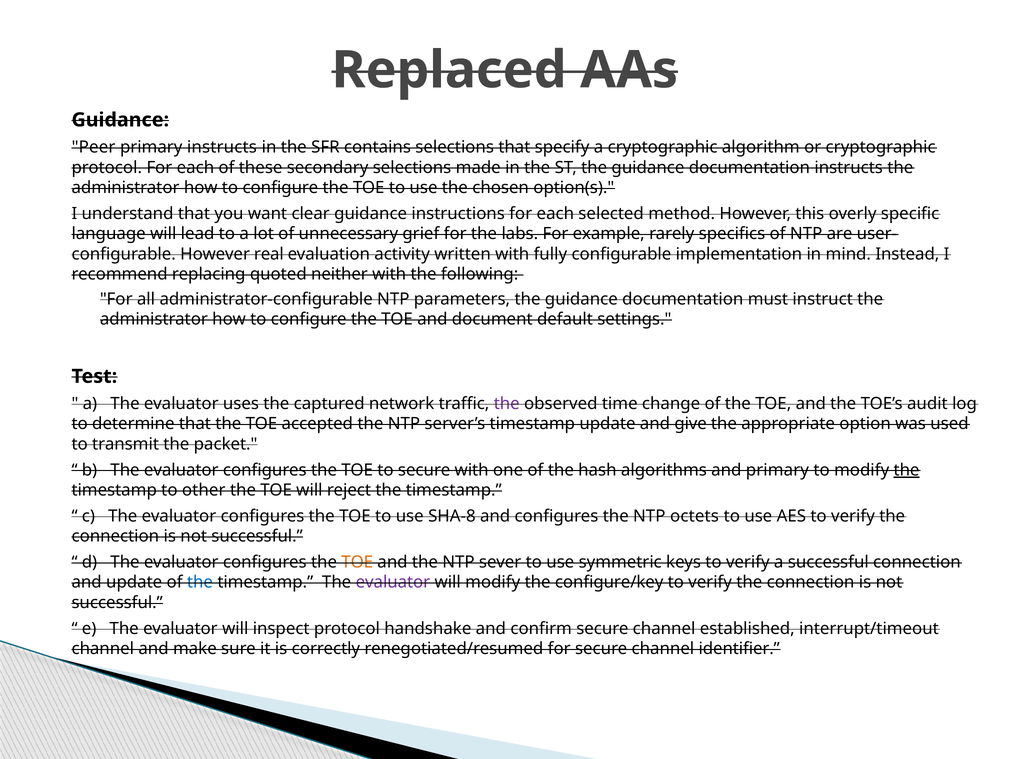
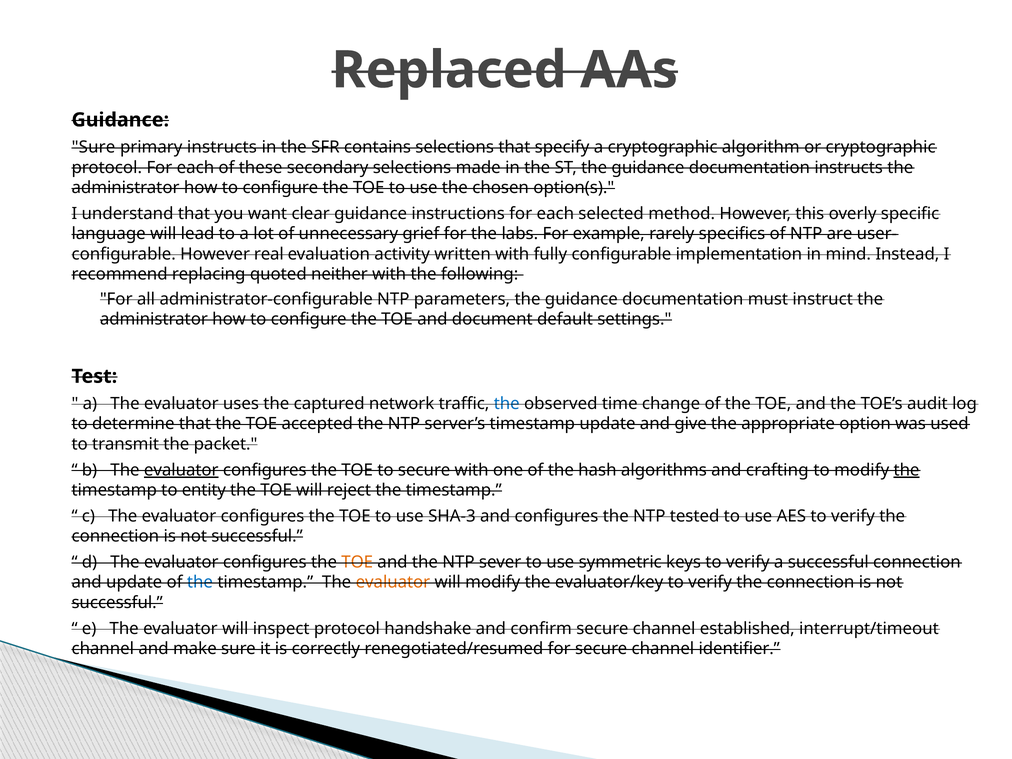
Peer at (94, 147): Peer -> Sure
the at (507, 404) colour: purple -> blue
evaluator at (181, 470) underline: none -> present
and primary: primary -> crafting
other: other -> entity
SHA-8: SHA-8 -> SHA-3
octets: octets -> tested
evaluator at (393, 582) colour: purple -> orange
configure/key: configure/key -> evaluator/key
